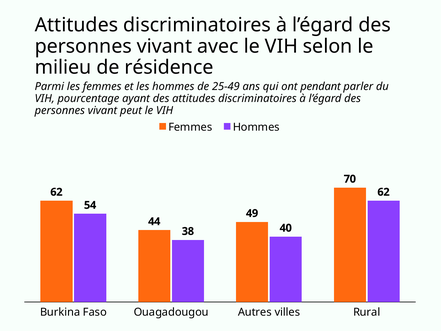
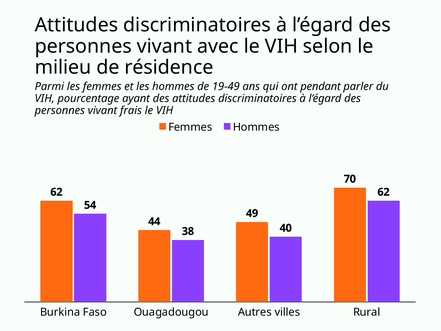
25-49: 25-49 -> 19-49
peut: peut -> frais
